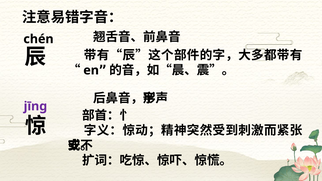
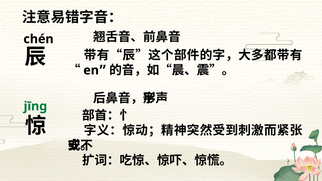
jīnɡ colour: purple -> green
